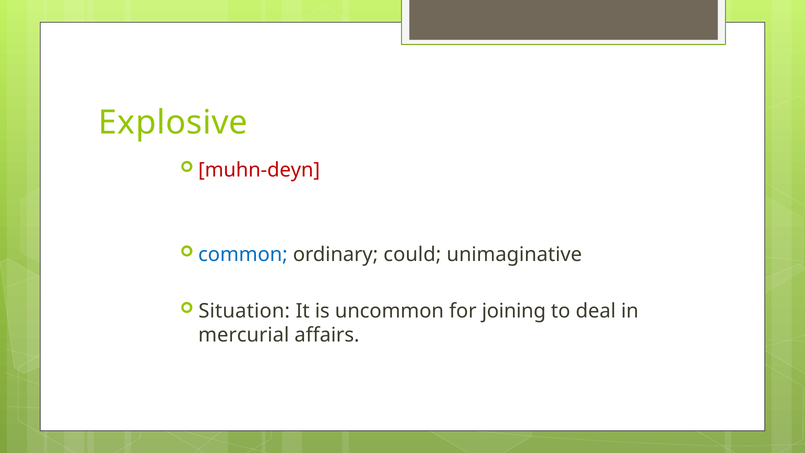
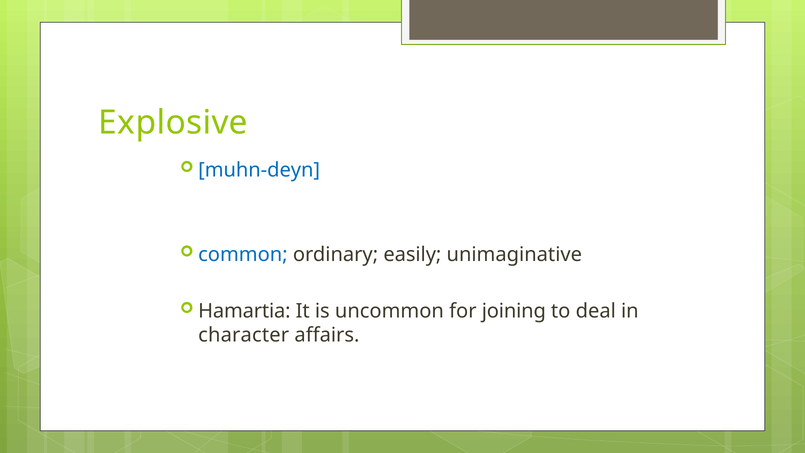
muhn-deyn colour: red -> blue
could: could -> easily
Situation: Situation -> Hamartia
mercurial: mercurial -> character
